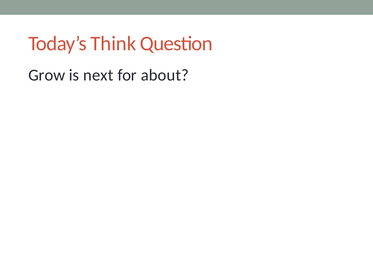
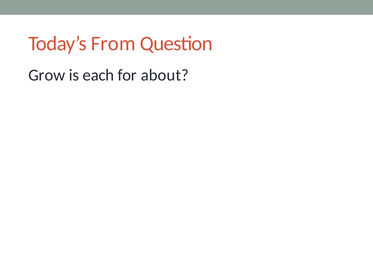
Think: Think -> From
next: next -> each
